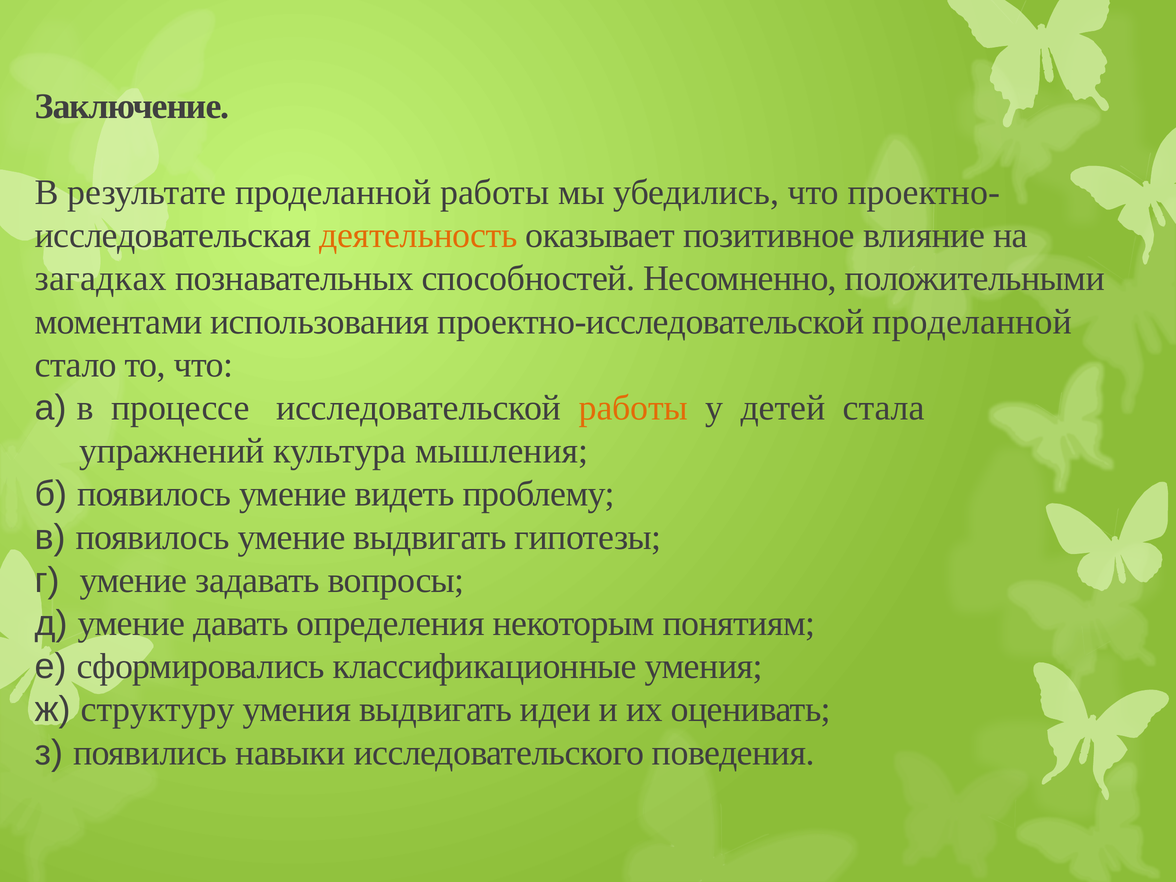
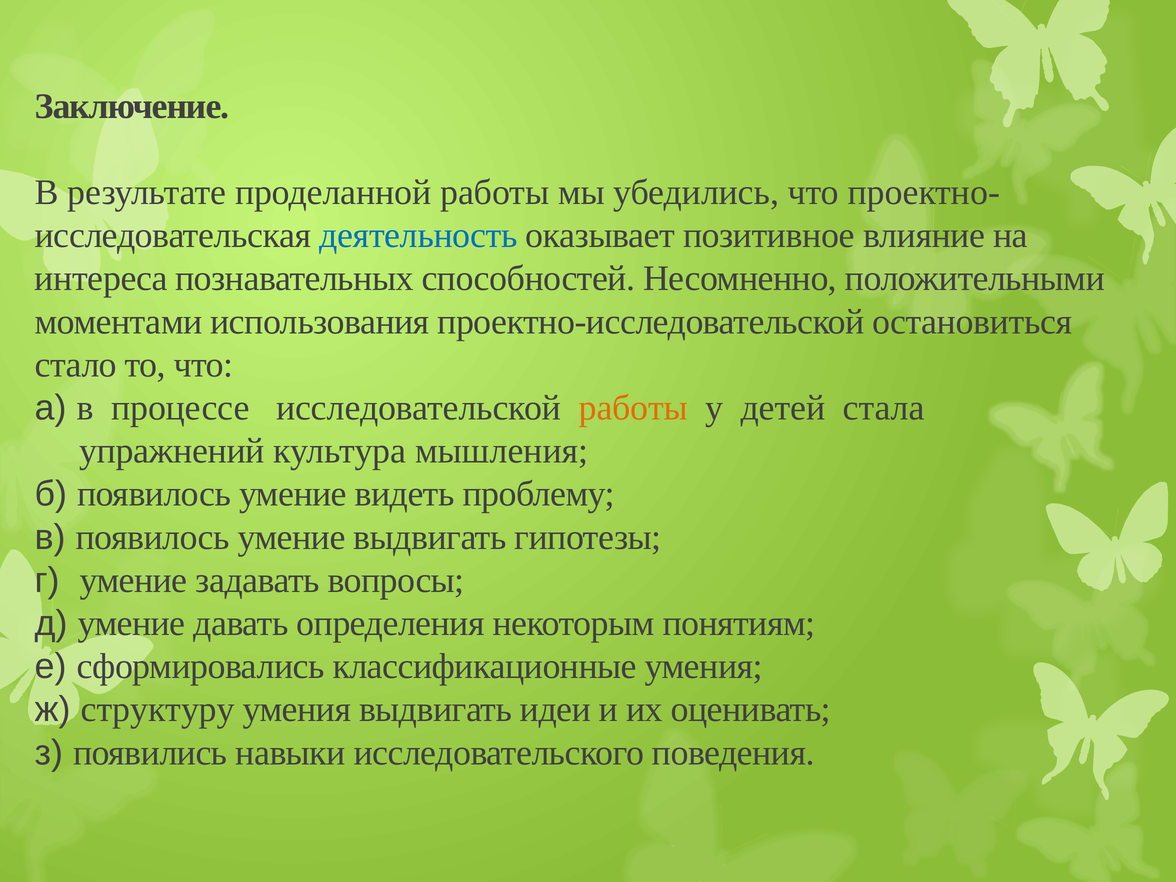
деятельность colour: orange -> blue
загадках: загадках -> интереса
проектно-исследовательской проделанной: проделанной -> остановиться
